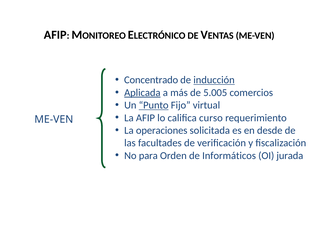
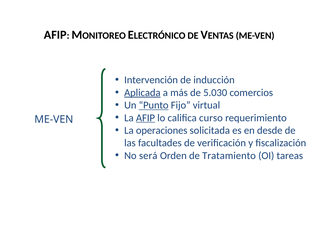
Concentrado: Concentrado -> Intervención
inducción underline: present -> none
5.005: 5.005 -> 5.030
AFIP at (145, 118) underline: none -> present
para: para -> será
Informáticos: Informáticos -> Tratamiento
jurada: jurada -> tareas
